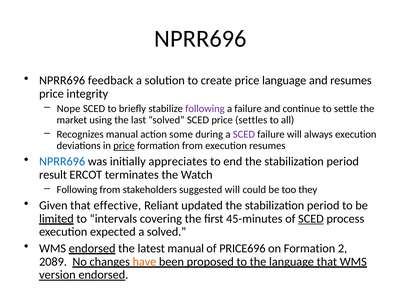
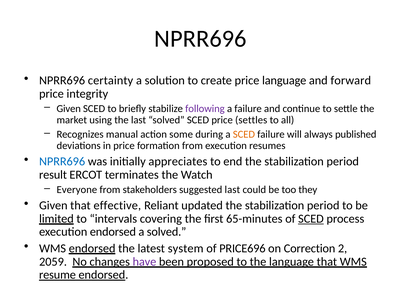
feedback: feedback -> certainty
and resumes: resumes -> forward
Nope at (69, 109): Nope -> Given
SCED at (244, 134) colour: purple -> orange
always execution: execution -> published
price at (124, 146) underline: present -> none
Following at (77, 190): Following -> Everyone
suggested will: will -> last
45-minutes: 45-minutes -> 65-minutes
execution expected: expected -> endorsed
latest manual: manual -> system
on Formation: Formation -> Correction
2089: 2089 -> 2059
have colour: orange -> purple
version: version -> resume
